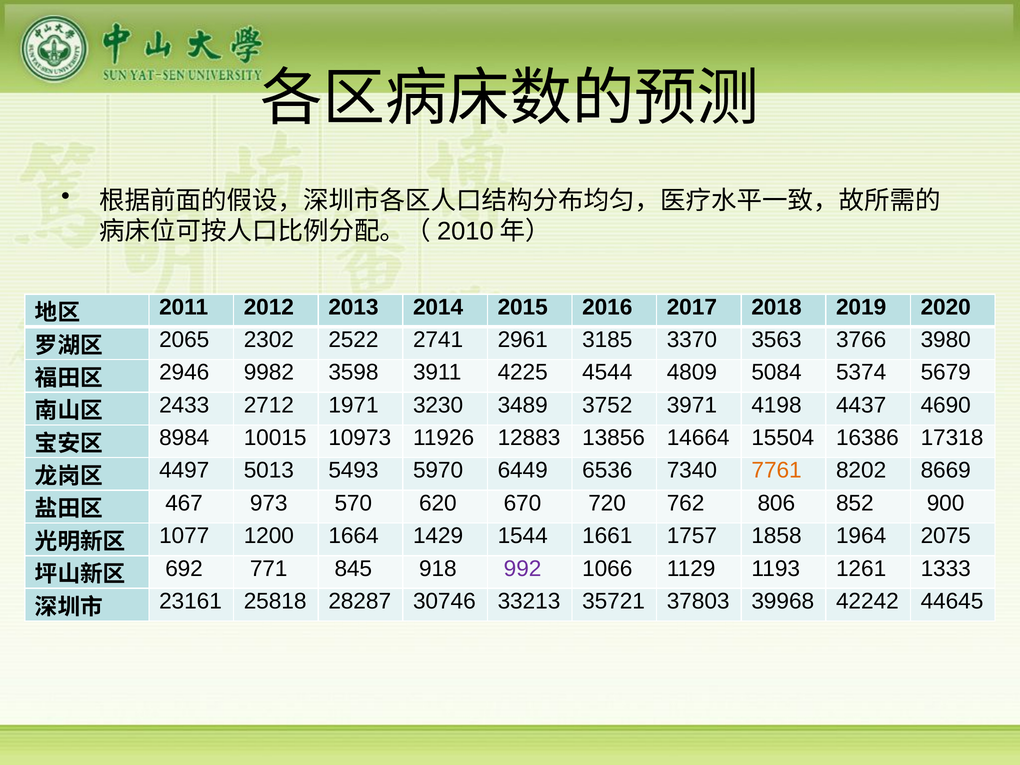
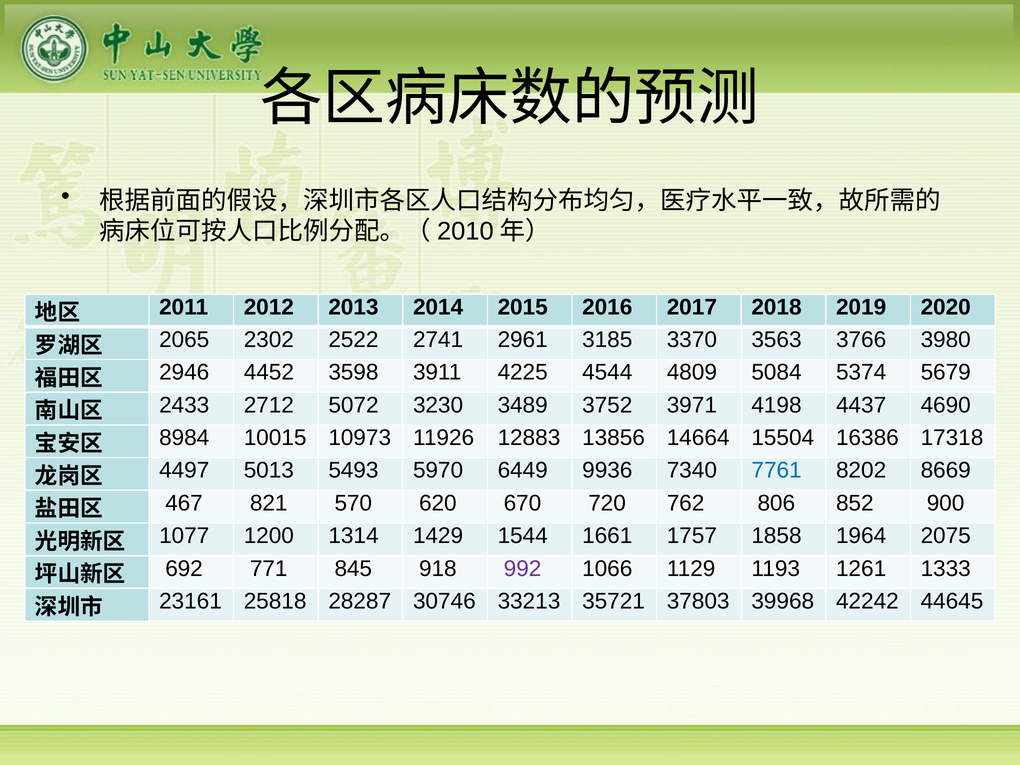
9982: 9982 -> 4452
1971: 1971 -> 5072
6536: 6536 -> 9936
7761 colour: orange -> blue
973: 973 -> 821
1664: 1664 -> 1314
